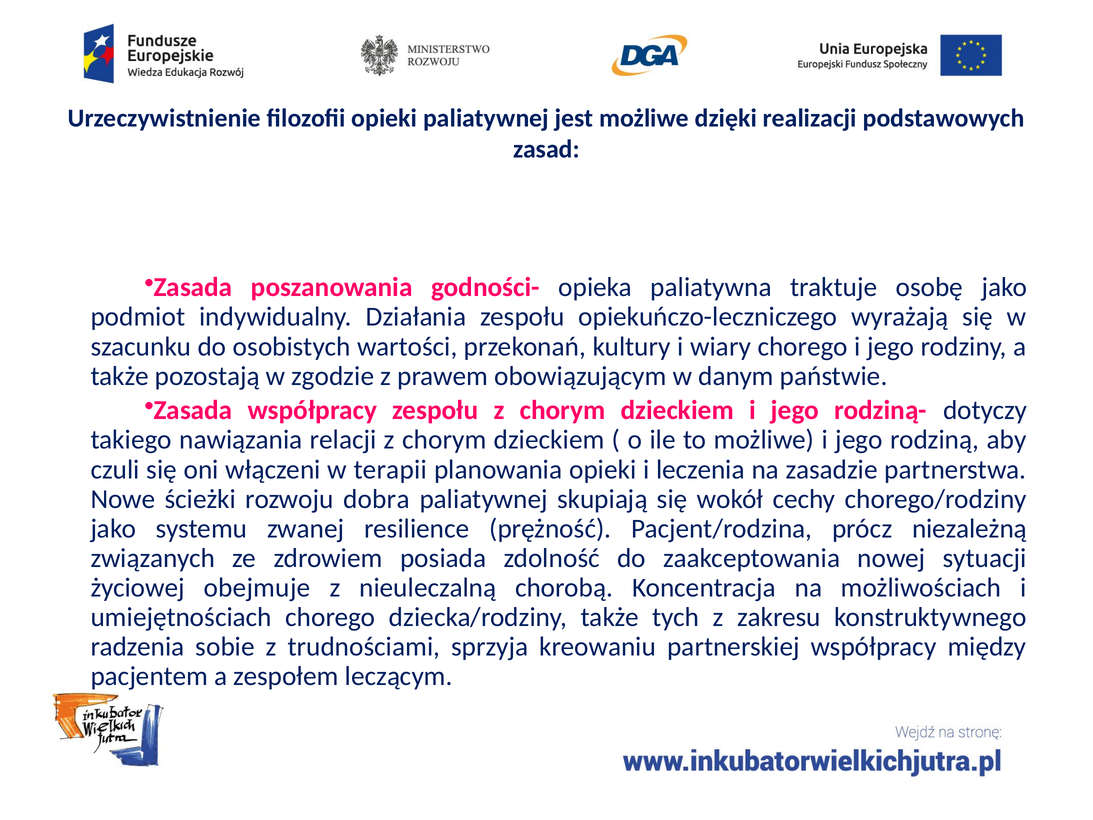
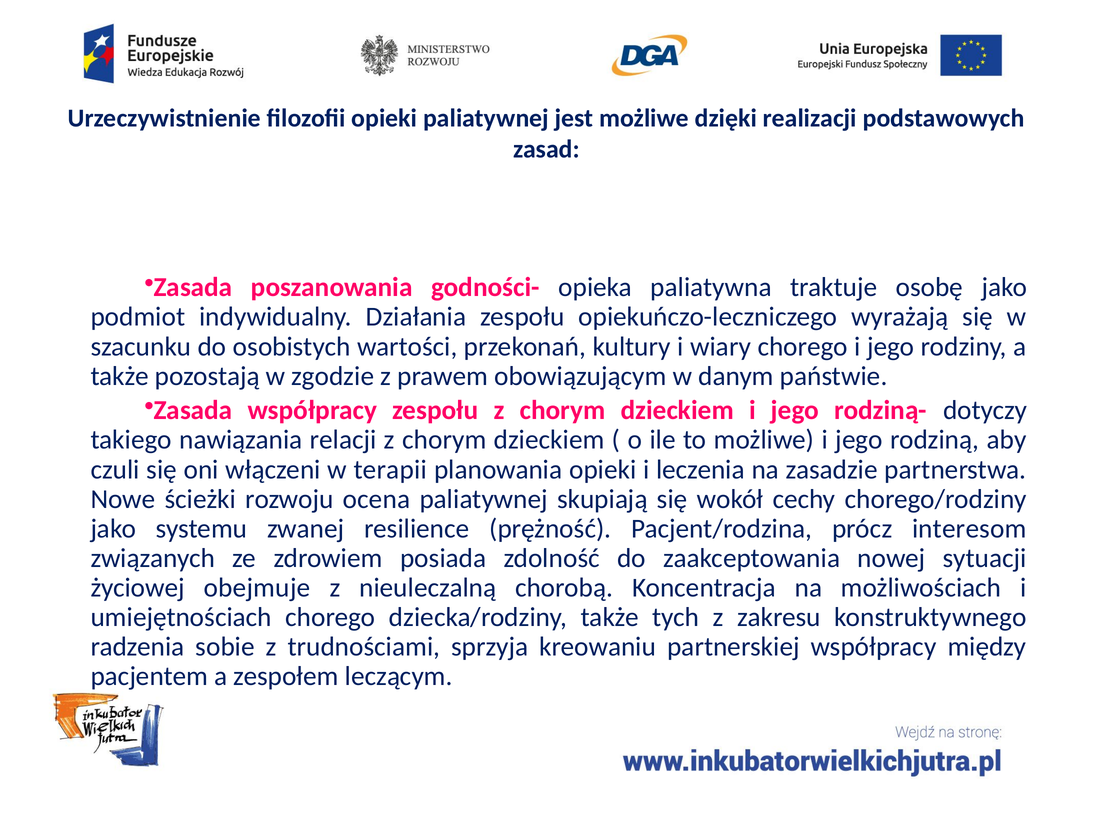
dobra: dobra -> ocena
niezależną: niezależną -> interesom
